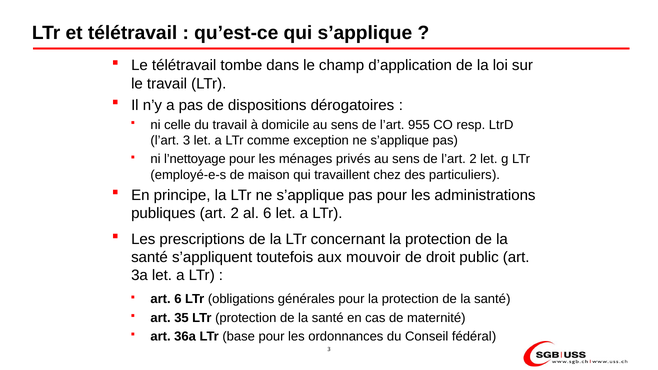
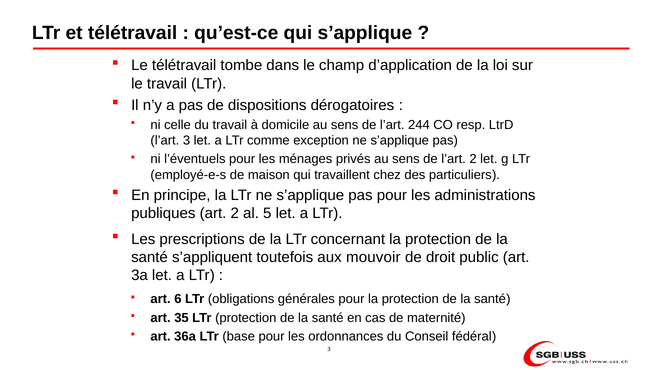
955: 955 -> 244
l’nettoyage: l’nettoyage -> l’éventuels
al 6: 6 -> 5
